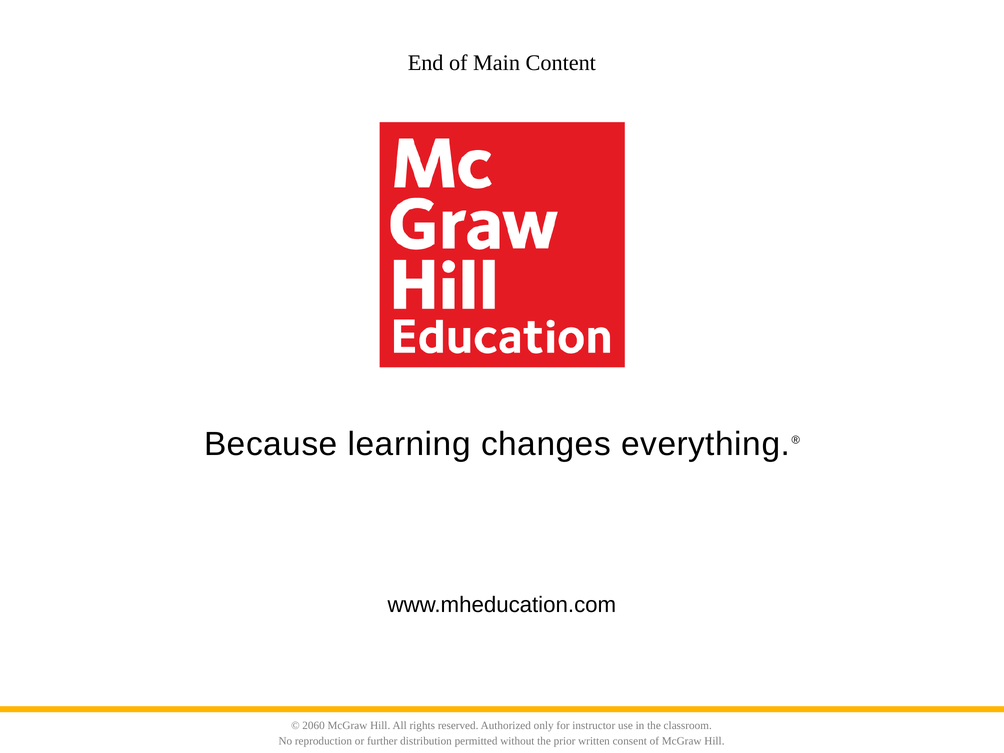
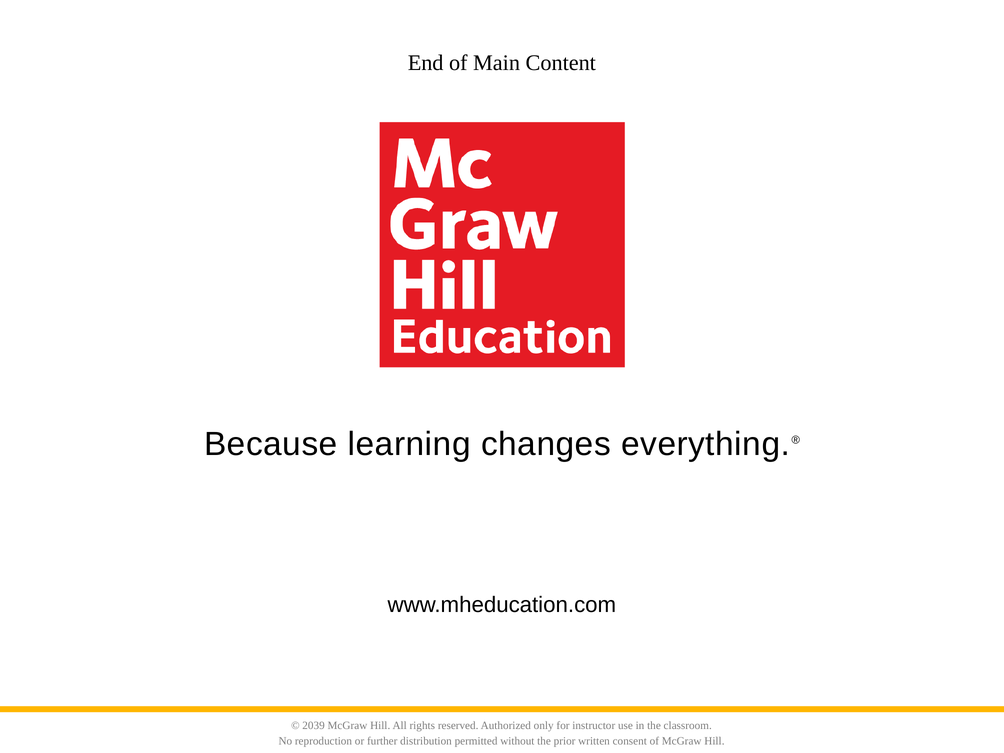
2060: 2060 -> 2039
